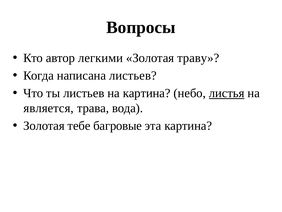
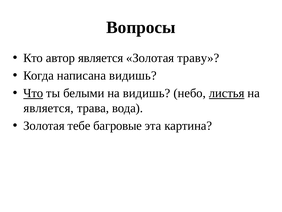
автор легкими: легкими -> является
написана листьев: листьев -> видишь
Что underline: none -> present
ты листьев: листьев -> белыми
на картина: картина -> видишь
